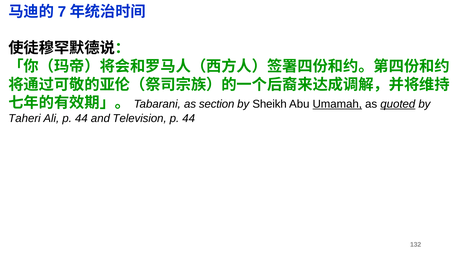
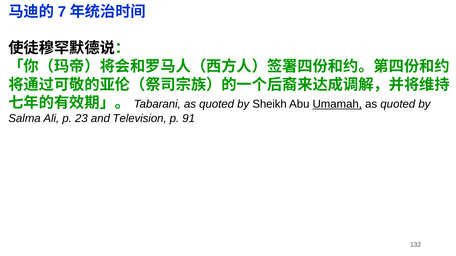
section at (217, 104): section -> quoted
quoted at (398, 104) underline: present -> none
Taheri: Taheri -> Salma
Ali p 44: 44 -> 23
44 at (189, 119): 44 -> 91
